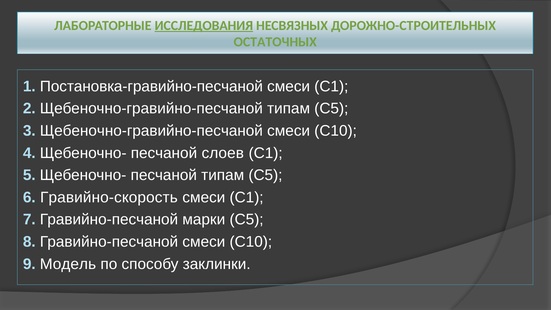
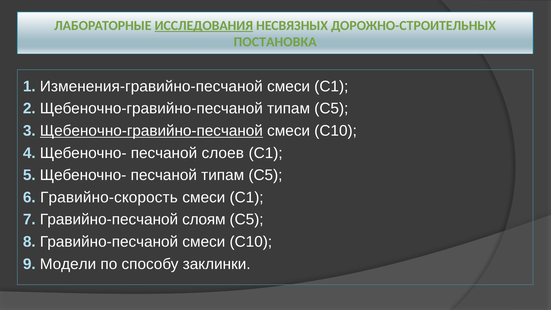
ОСТАТОЧНЫХ: ОСТАТОЧНЫХ -> ПОСТАНОВКА
Постановка-гравийно-песчаной: Постановка-гравийно-песчаной -> Изменения-гравийно-песчаной
Щебеночно-гравийно-песчаной at (151, 131) underline: none -> present
марки: марки -> слоям
Модель: Модель -> Модели
